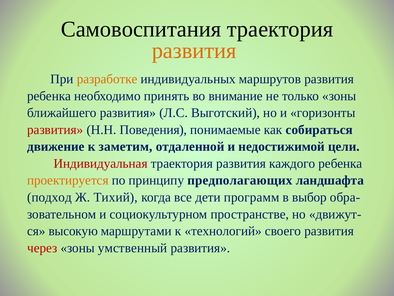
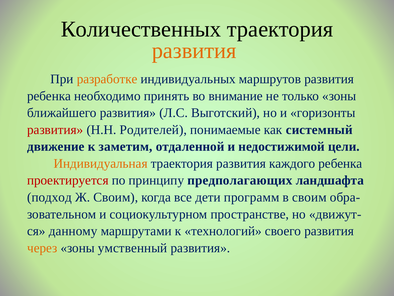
Самовоспитания: Самовоспитания -> Количественных
Поведения: Поведения -> Родителей
собираться: собираться -> системный
Индивидуальная colour: red -> orange
проектируется colour: orange -> red
Ж Тихий: Тихий -> Своим
в выбор: выбор -> своим
высокую: высокую -> данному
через colour: red -> orange
